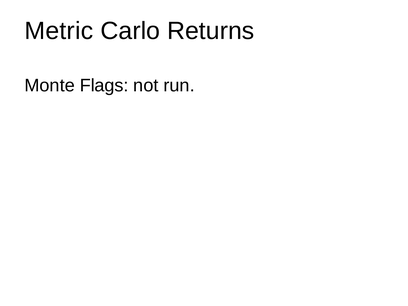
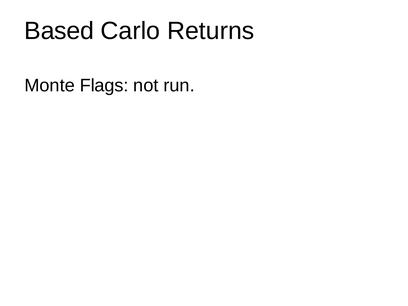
Metric: Metric -> Based
